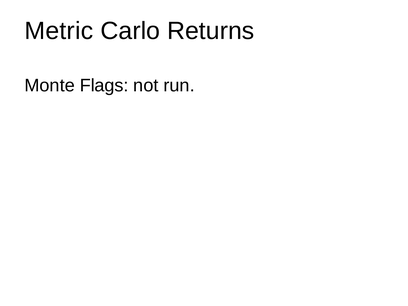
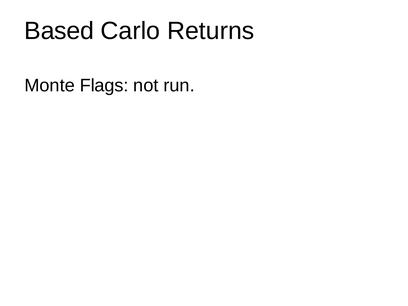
Metric: Metric -> Based
